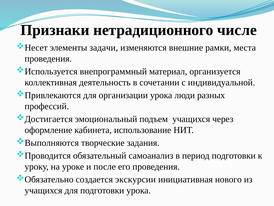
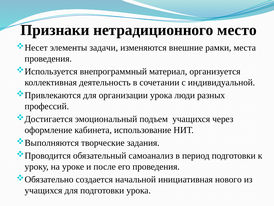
числе: числе -> место
экскурсии: экскурсии -> начальной
